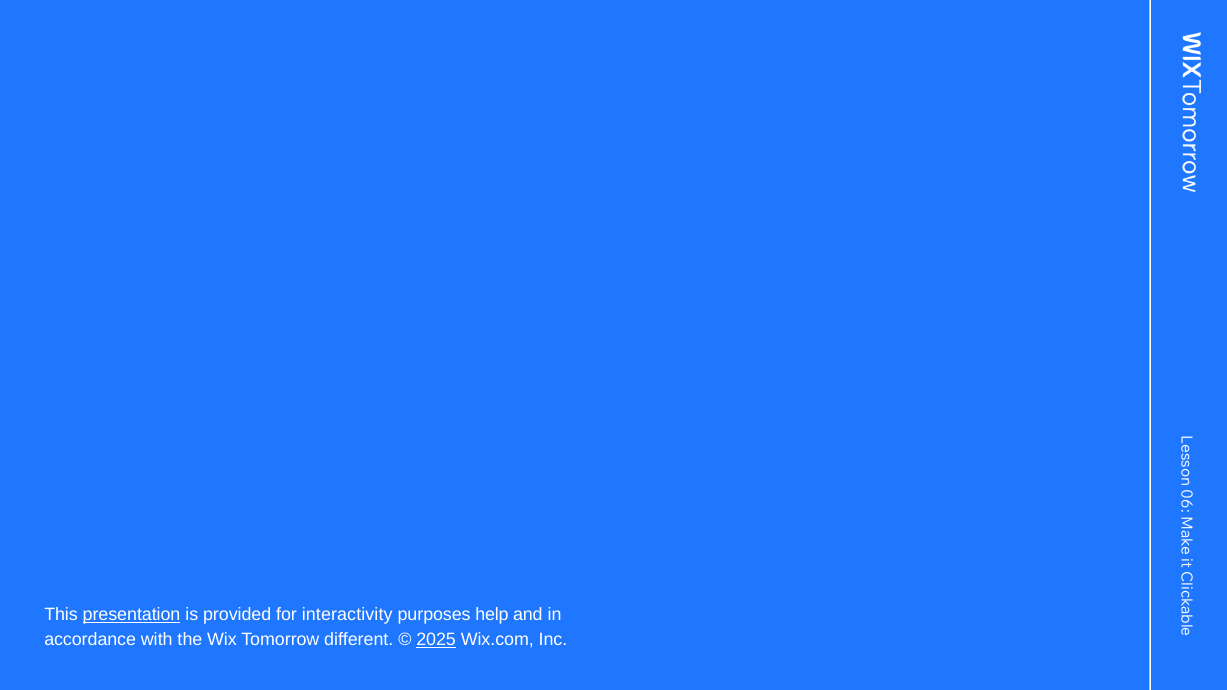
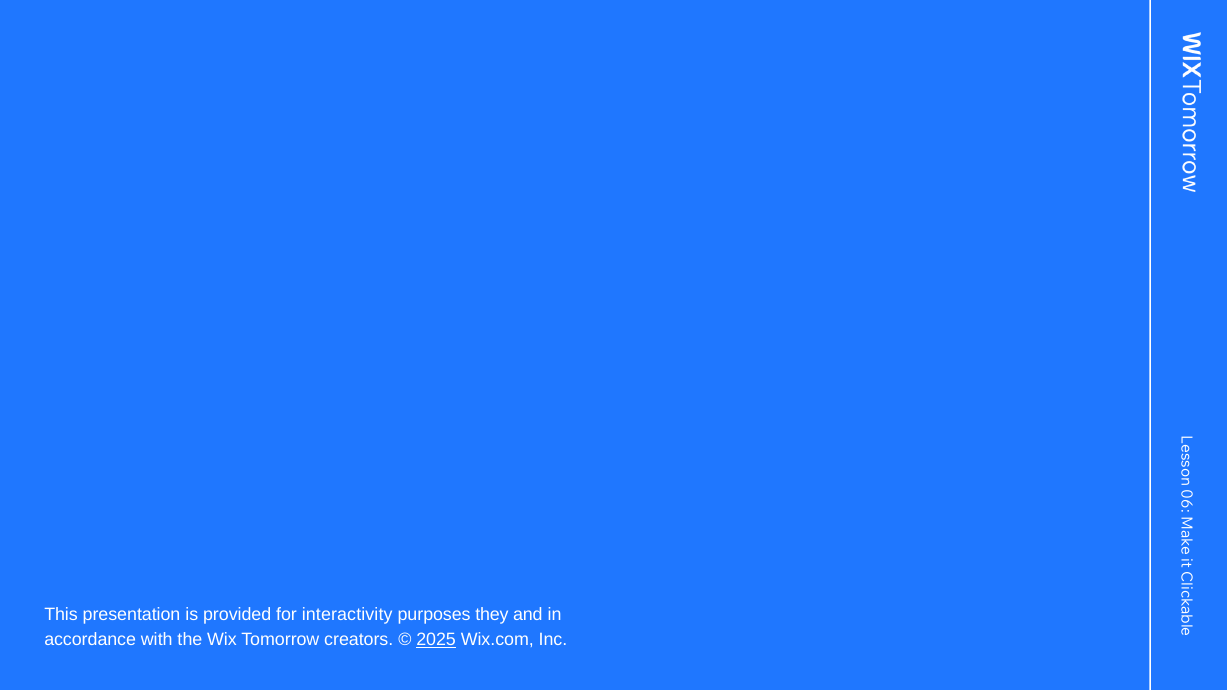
presentation underline: present -> none
help: help -> they
different: different -> creators
